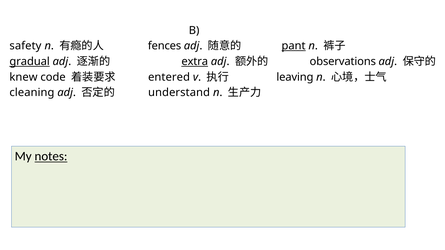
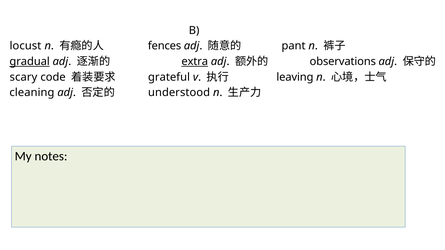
safety: safety -> locust
pant underline: present -> none
knew: knew -> scary
entered: entered -> grateful
understand: understand -> understood
notes underline: present -> none
